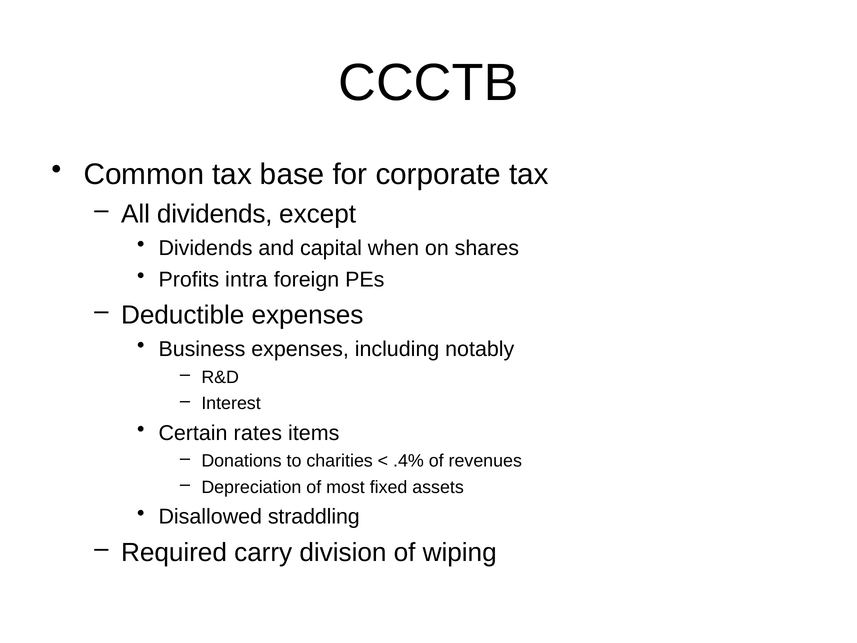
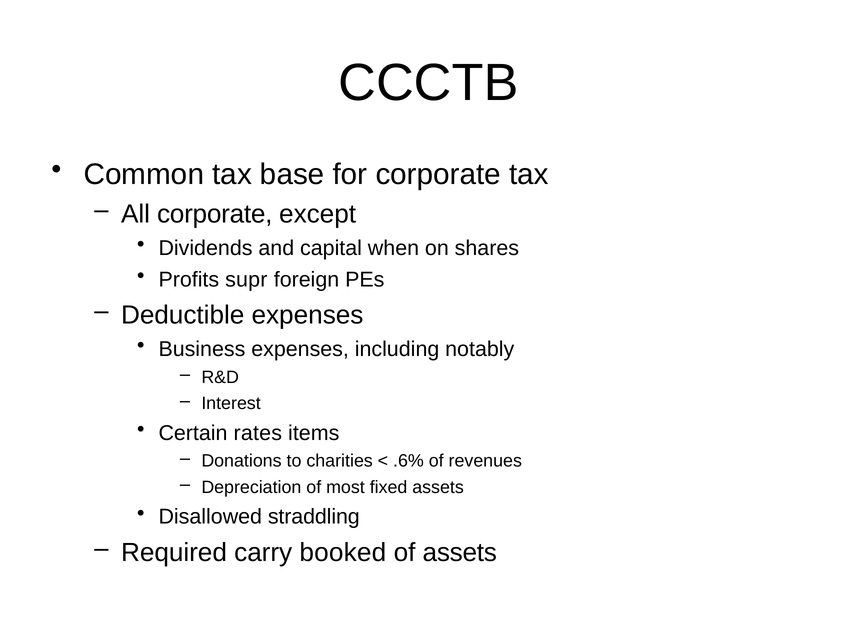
All dividends: dividends -> corporate
intra: intra -> supr
.4%: .4% -> .6%
division: division -> booked
of wiping: wiping -> assets
